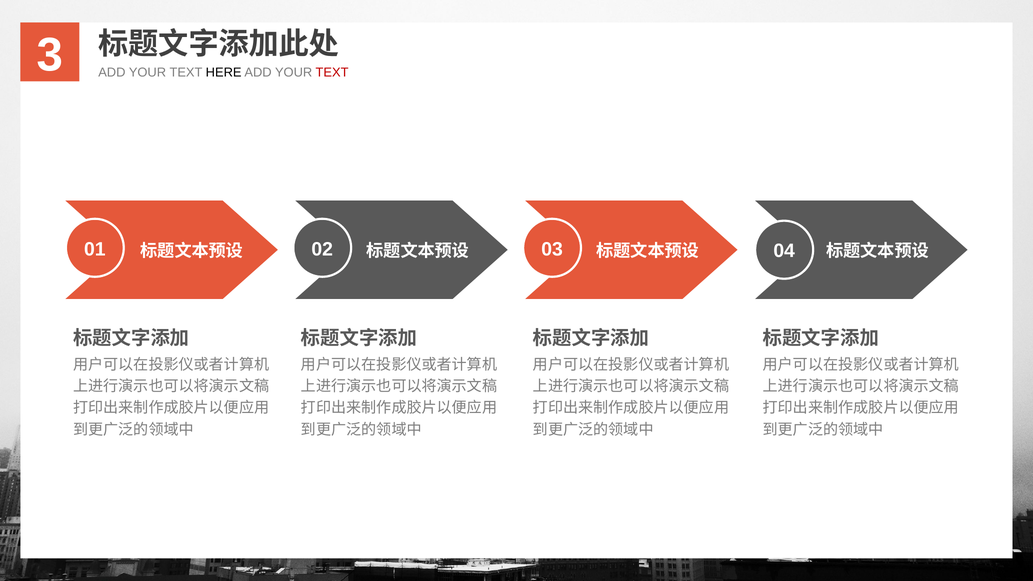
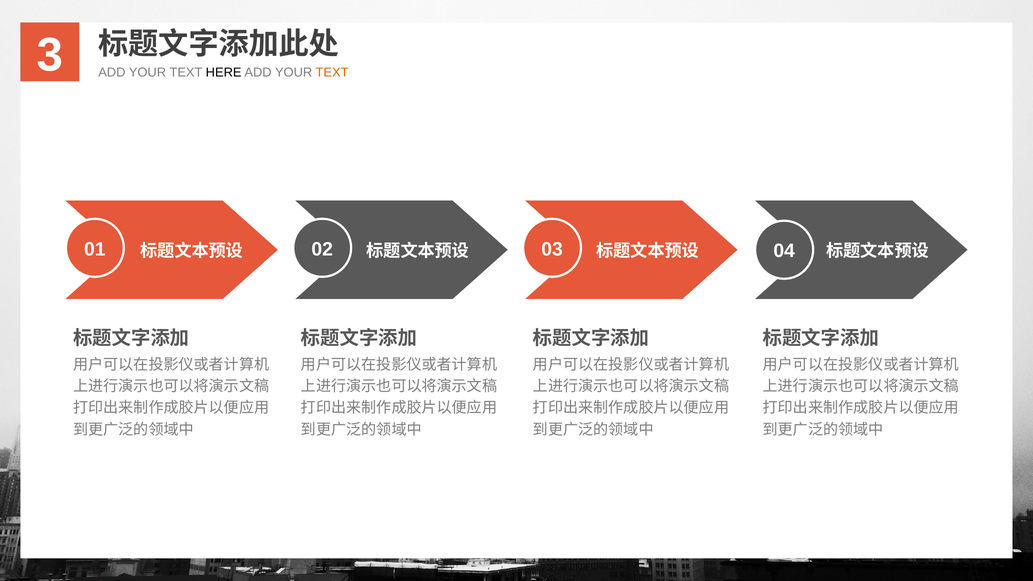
TEXT at (332, 72) colour: red -> orange
